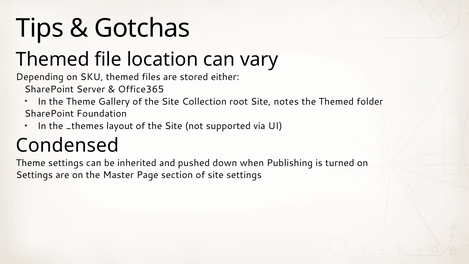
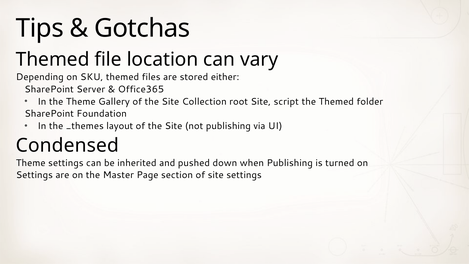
notes: notes -> script
not supported: supported -> publishing
